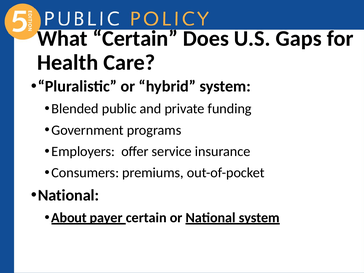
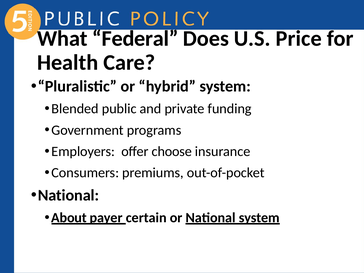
What Certain: Certain -> Federal
Gaps: Gaps -> Price
service: service -> choose
